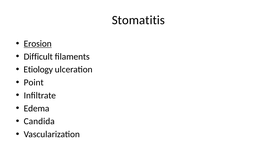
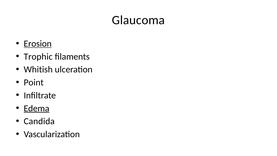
Stomatitis: Stomatitis -> Glaucoma
Difficult: Difficult -> Trophic
Etiology: Etiology -> Whitish
Edema underline: none -> present
